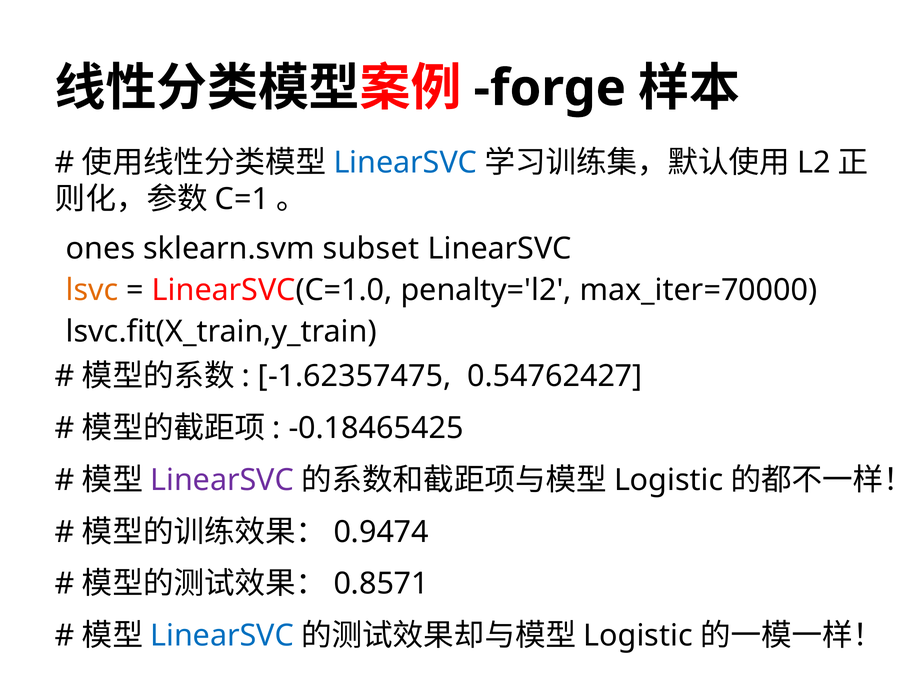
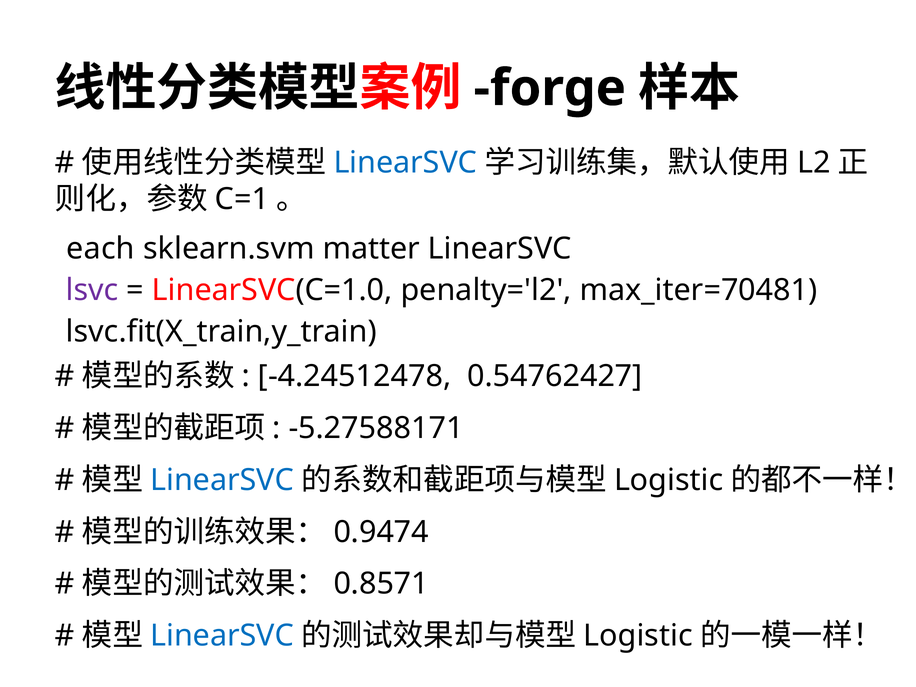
ones: ones -> each
subset: subset -> matter
lsvc colour: orange -> purple
max_iter=70000: max_iter=70000 -> max_iter=70481
-1.62357475: -1.62357475 -> -4.24512478
-0.18465425: -0.18465425 -> -5.27588171
LinearSVC at (222, 480) colour: purple -> blue
